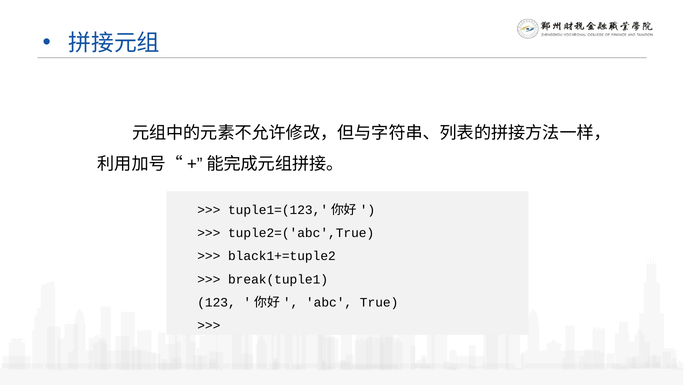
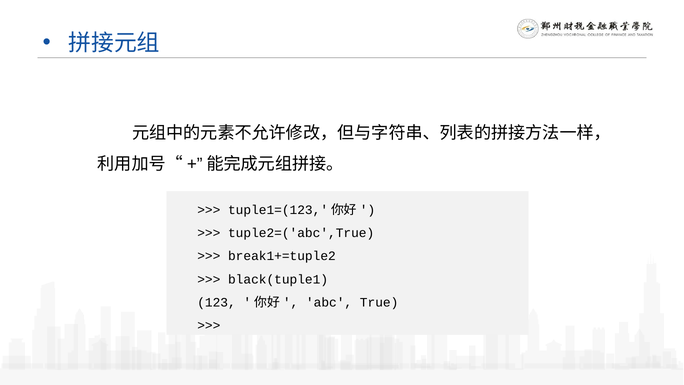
black1+=tuple2: black1+=tuple2 -> break1+=tuple2
break(tuple1: break(tuple1 -> black(tuple1
